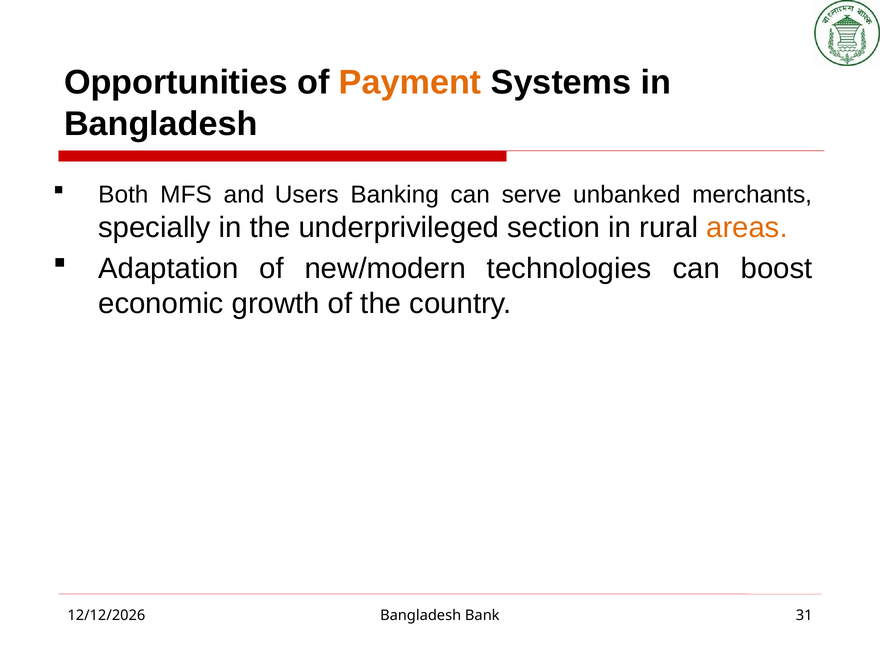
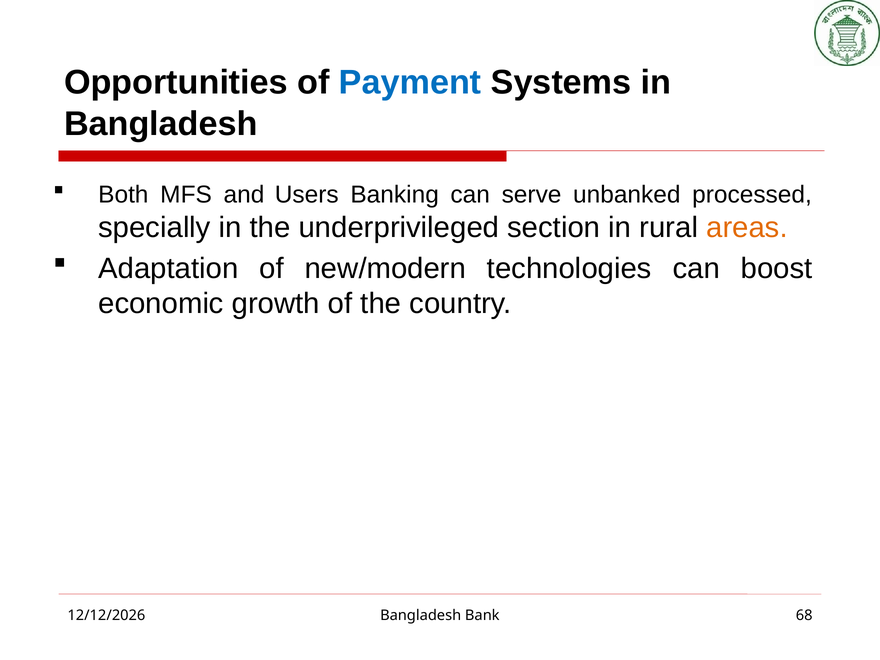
Payment colour: orange -> blue
merchants: merchants -> processed
31: 31 -> 68
